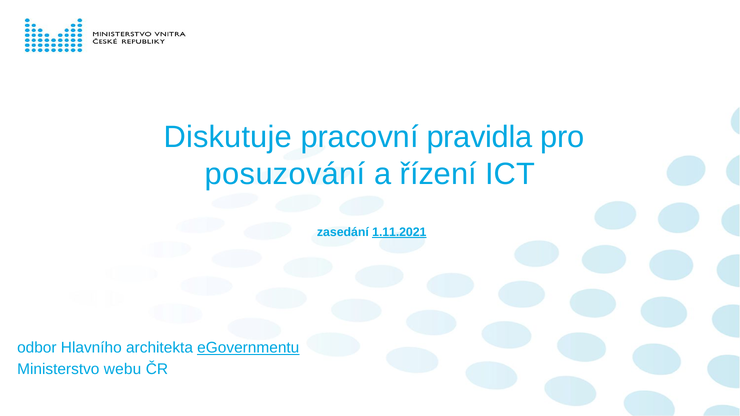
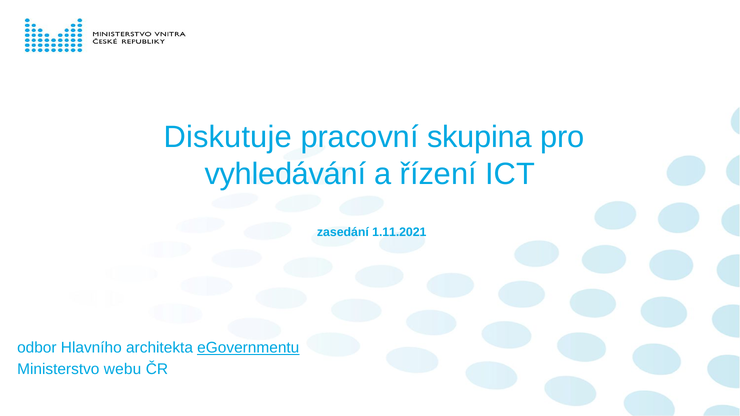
pravidla: pravidla -> skupina
posuzování: posuzování -> vyhledávání
1.11.2021 underline: present -> none
